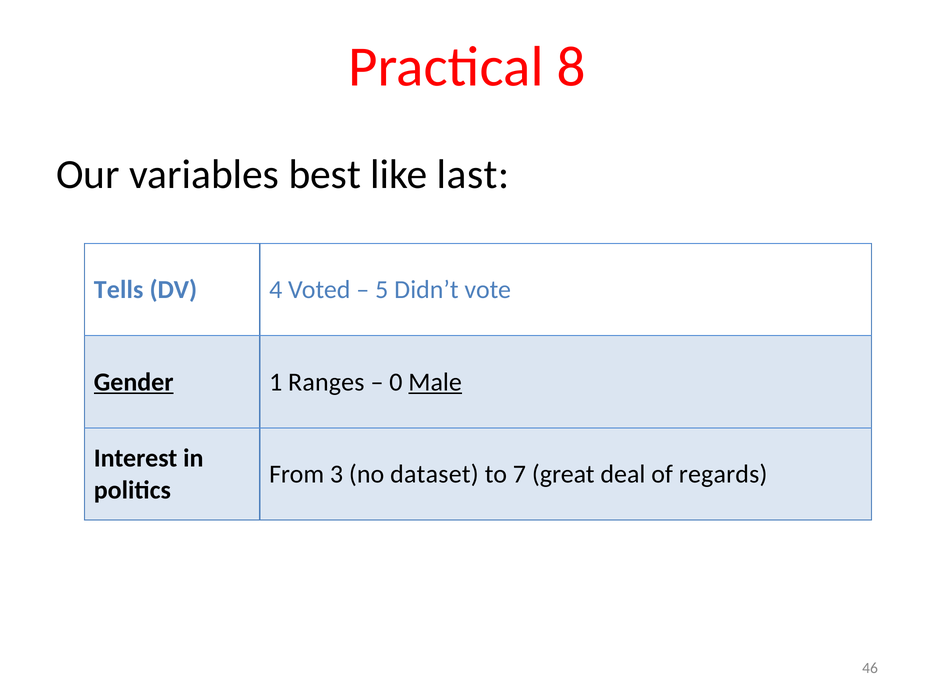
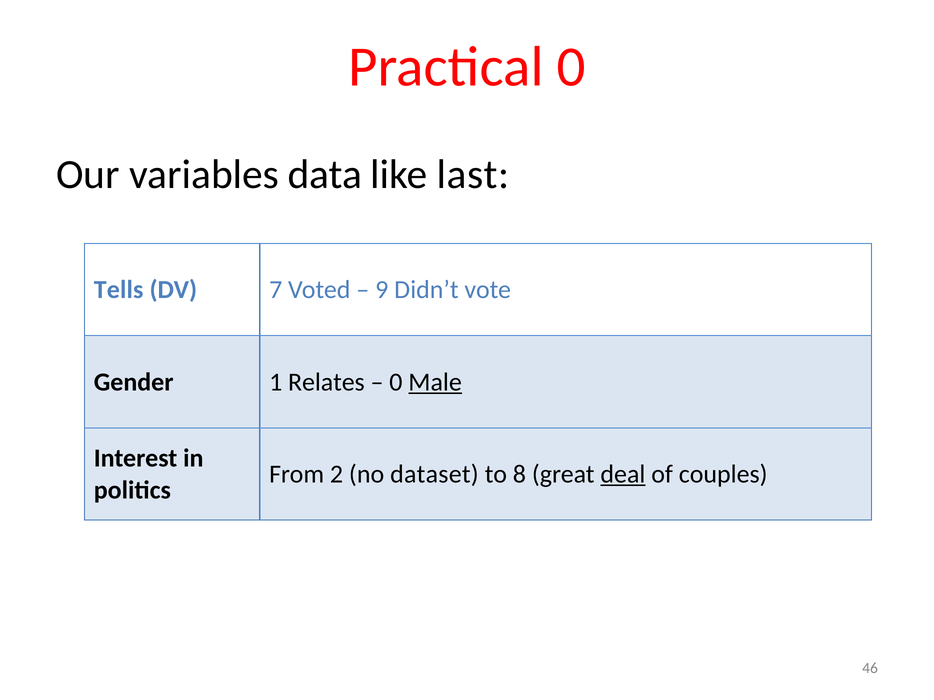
Practical 8: 8 -> 0
best: best -> data
4: 4 -> 7
5: 5 -> 9
Gender underline: present -> none
Ranges: Ranges -> Relates
3: 3 -> 2
7: 7 -> 8
deal underline: none -> present
regards: regards -> couples
